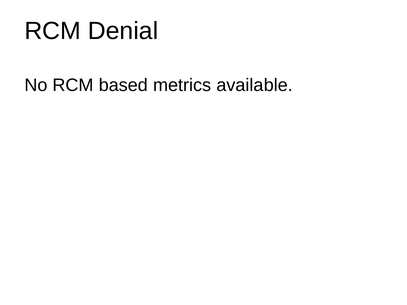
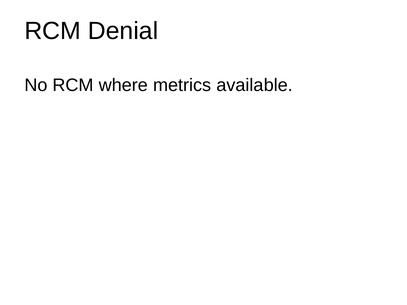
based: based -> where
